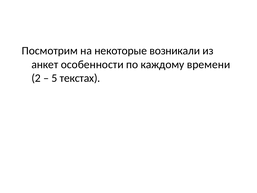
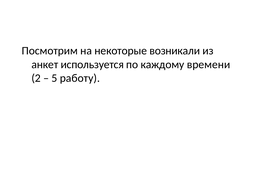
особенности: особенности -> используется
текстах: текстах -> работу
